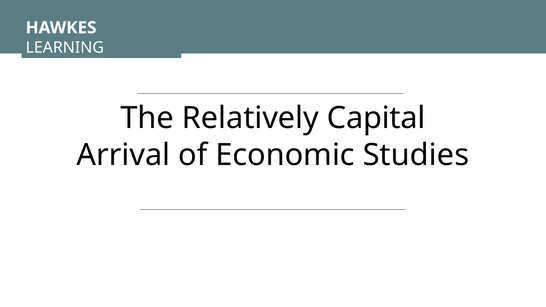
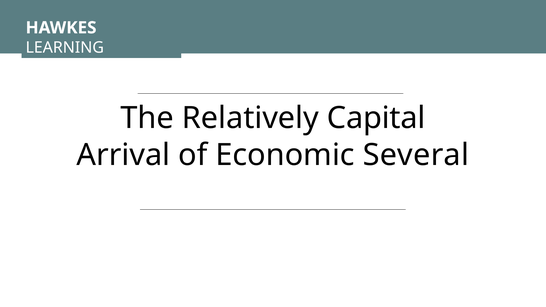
Studies: Studies -> Several
